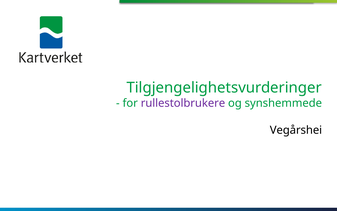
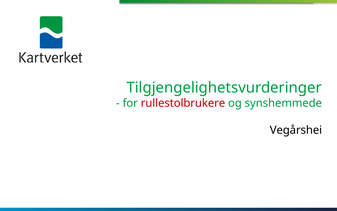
rullestolbrukere colour: purple -> red
